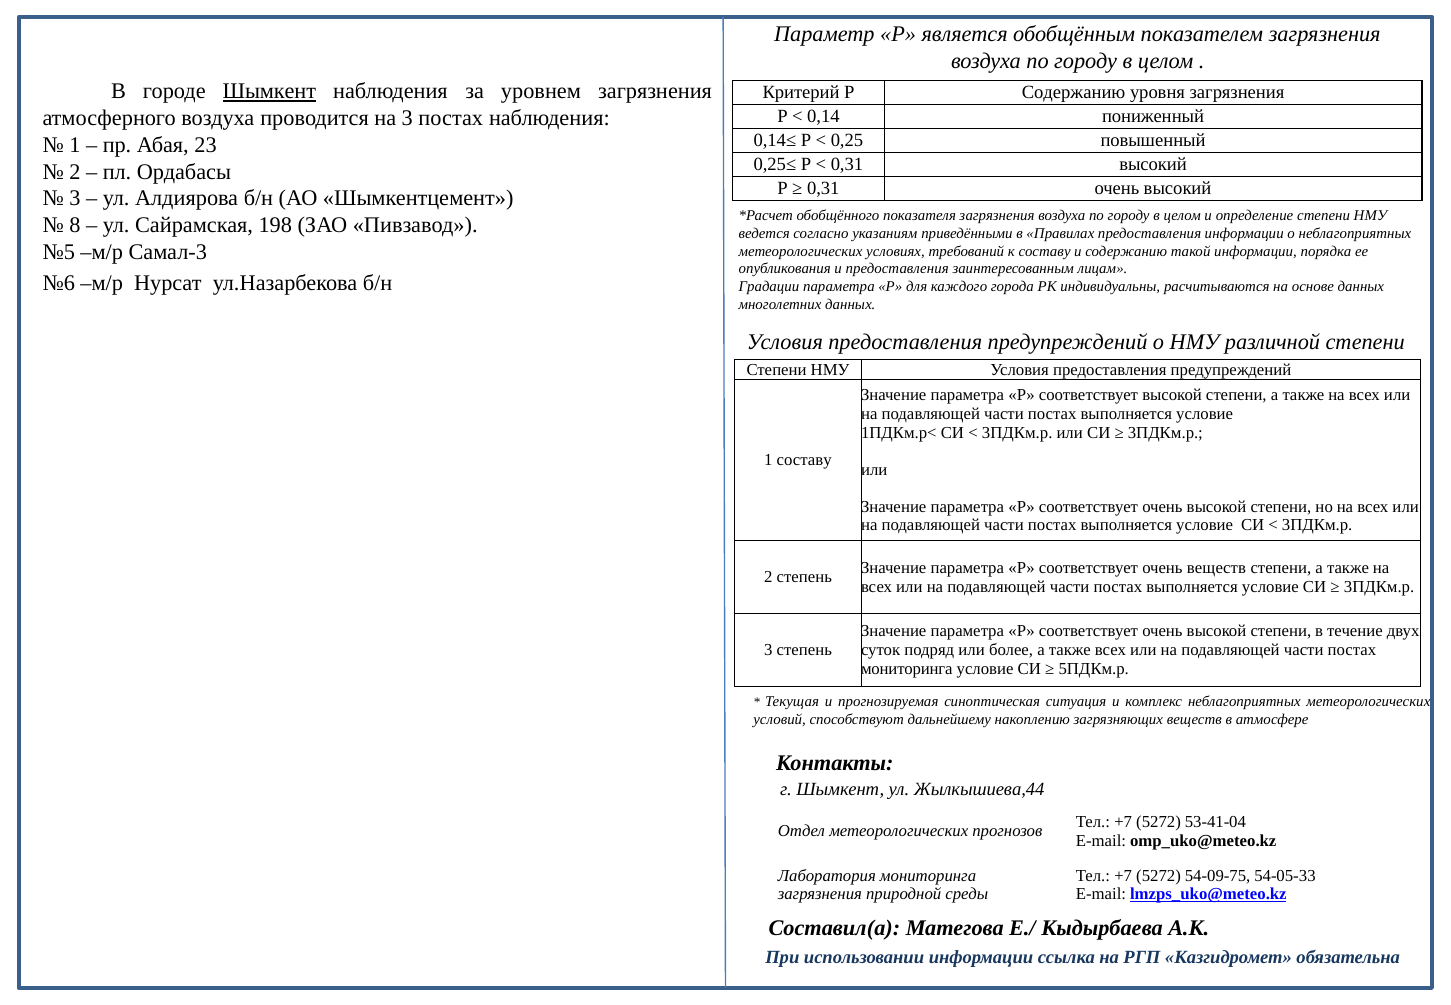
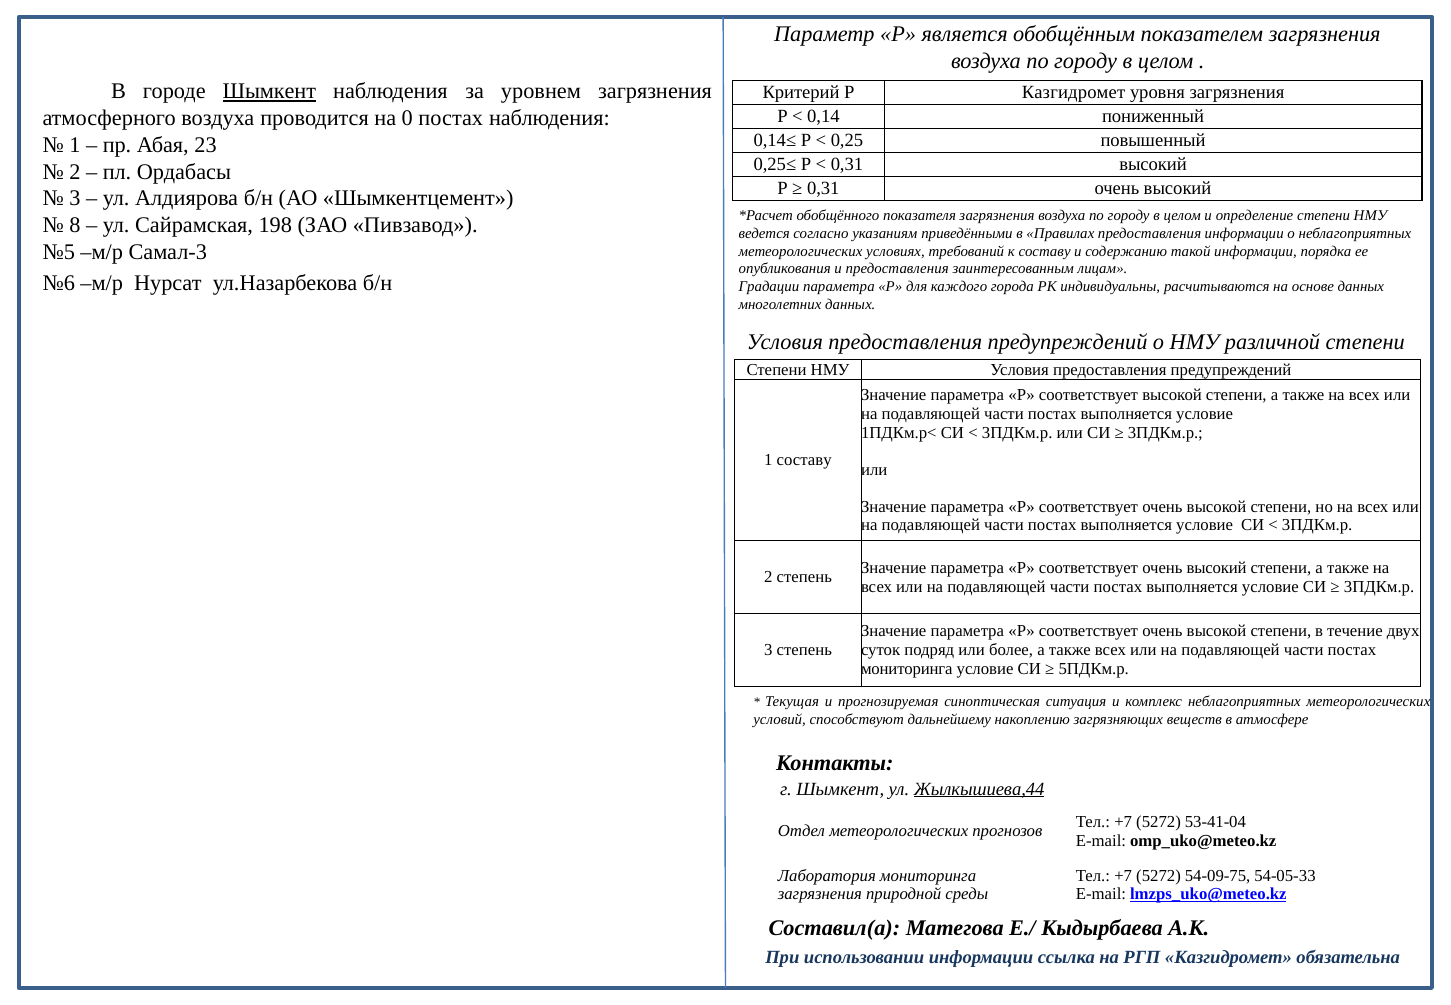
Р Содержанию: Содержанию -> Казгидромет
на 3: 3 -> 0
соответствует очень веществ: веществ -> высокий
Жылкышиева,44 underline: none -> present
